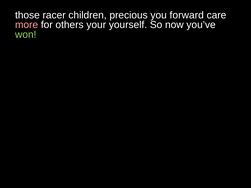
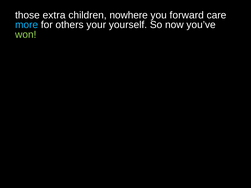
racer: racer -> extra
precious: precious -> nowhere
more colour: pink -> light blue
